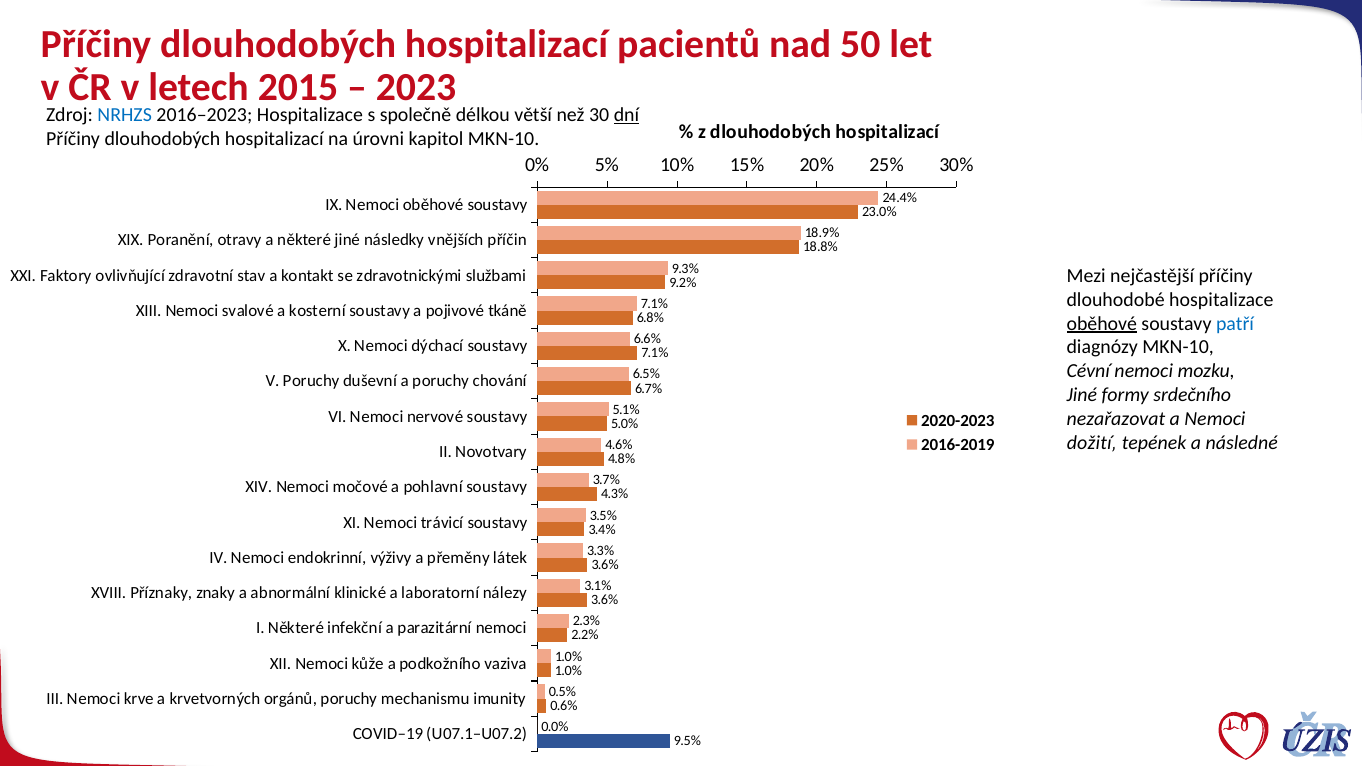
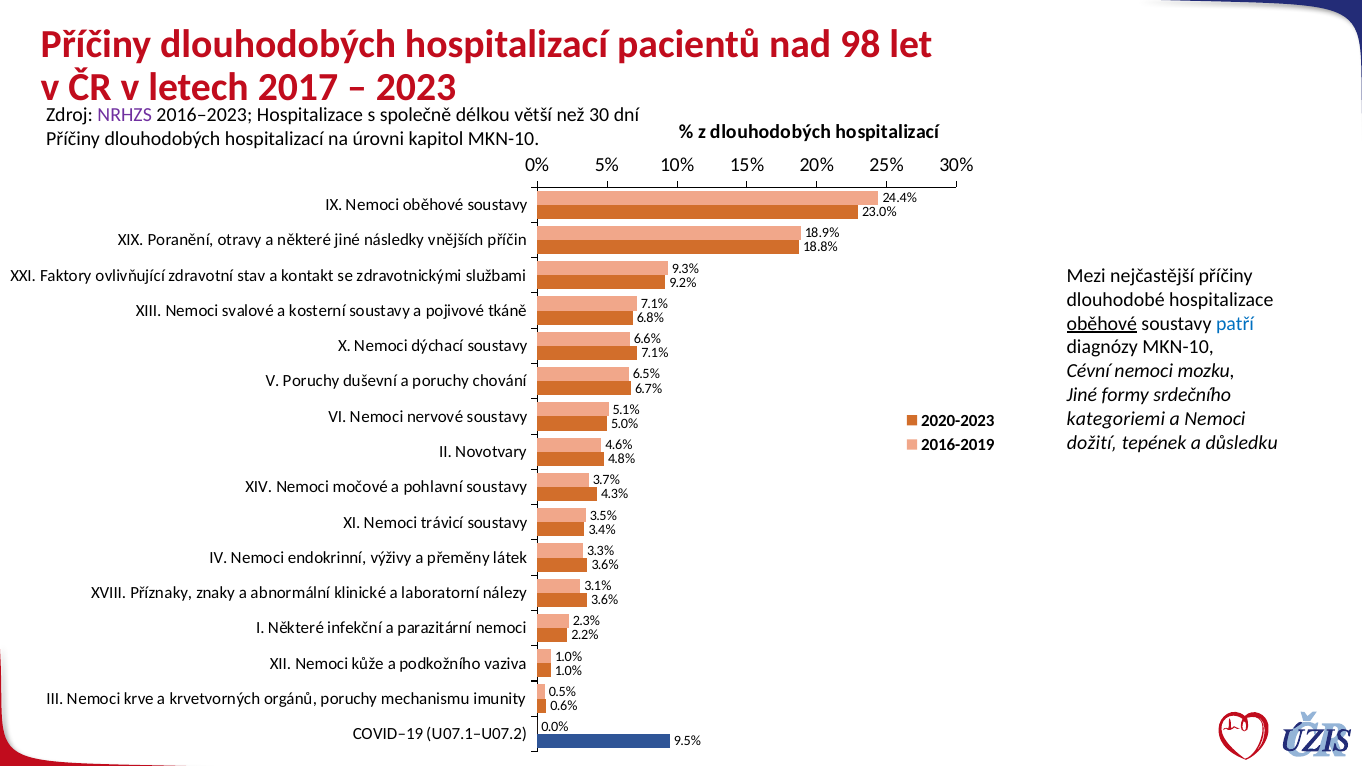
50: 50 -> 98
2015: 2015 -> 2017
NRHZS colour: blue -> purple
dní underline: present -> none
nezařazovat: nezařazovat -> kategoriemi
následné: následné -> důsledku
